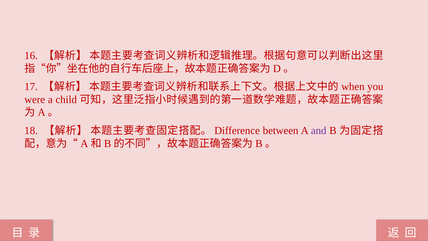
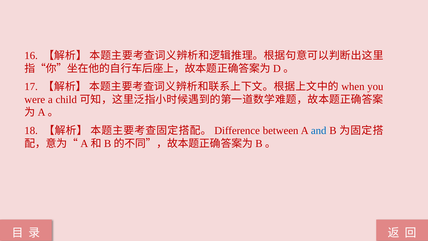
and colour: purple -> blue
